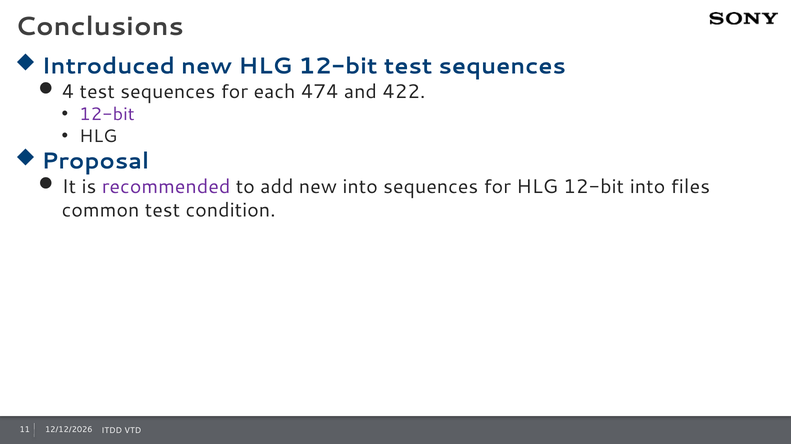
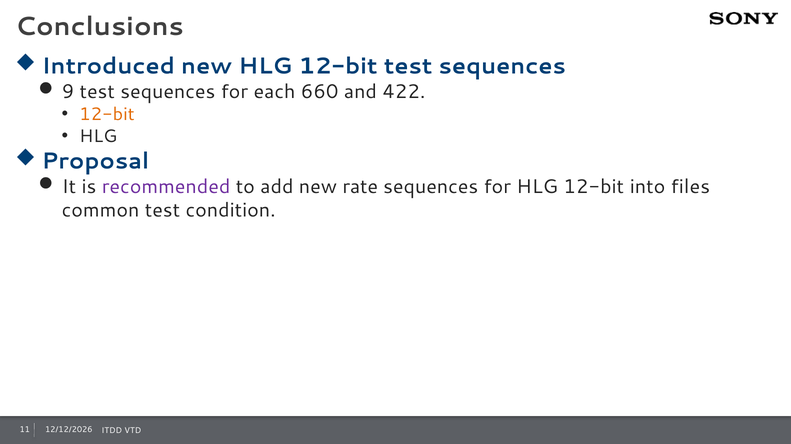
4: 4 -> 9
474: 474 -> 660
12-bit at (107, 114) colour: purple -> orange
new into: into -> rate
